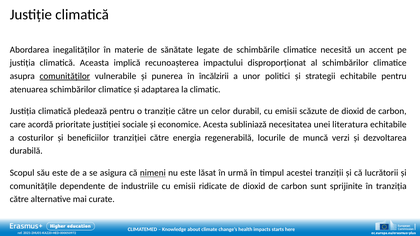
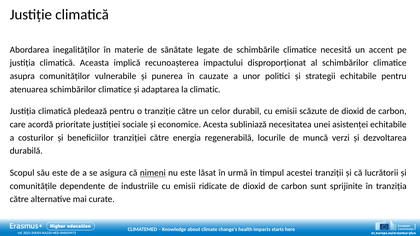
comunităților underline: present -> none
încălzirii: încălzirii -> cauzate
literatura: literatura -> asistenței
